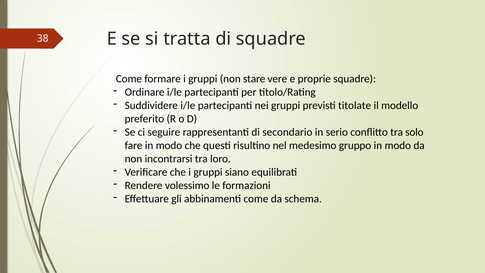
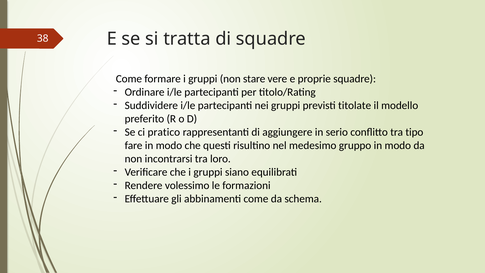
seguire: seguire -> pratico
secondario: secondario -> aggiungere
solo: solo -> tipo
